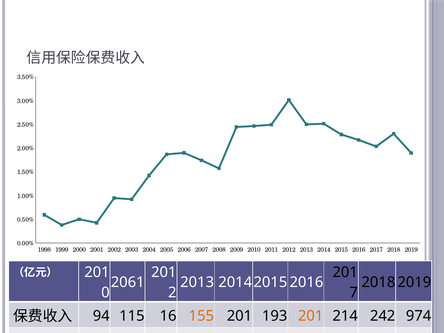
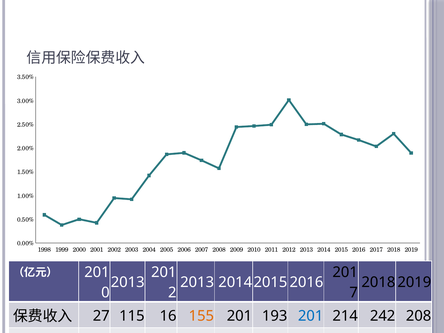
2061 at (128, 282): 2061 -> 2013
94: 94 -> 27
201 at (311, 316) colour: orange -> blue
974: 974 -> 208
